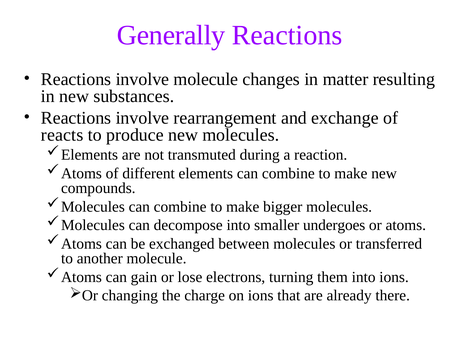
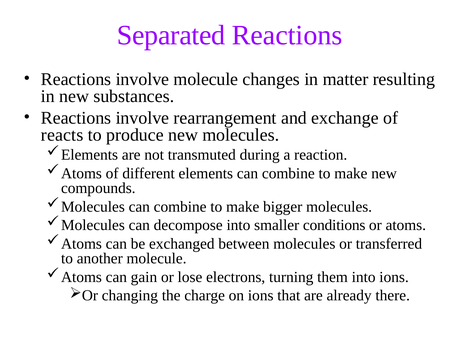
Generally: Generally -> Separated
undergoes: undergoes -> conditions
